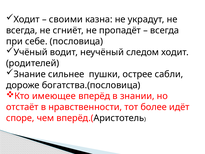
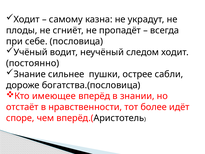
своими: своими -> самому
всегда at (22, 30): всегда -> плоды
родителей: родителей -> постоянно
